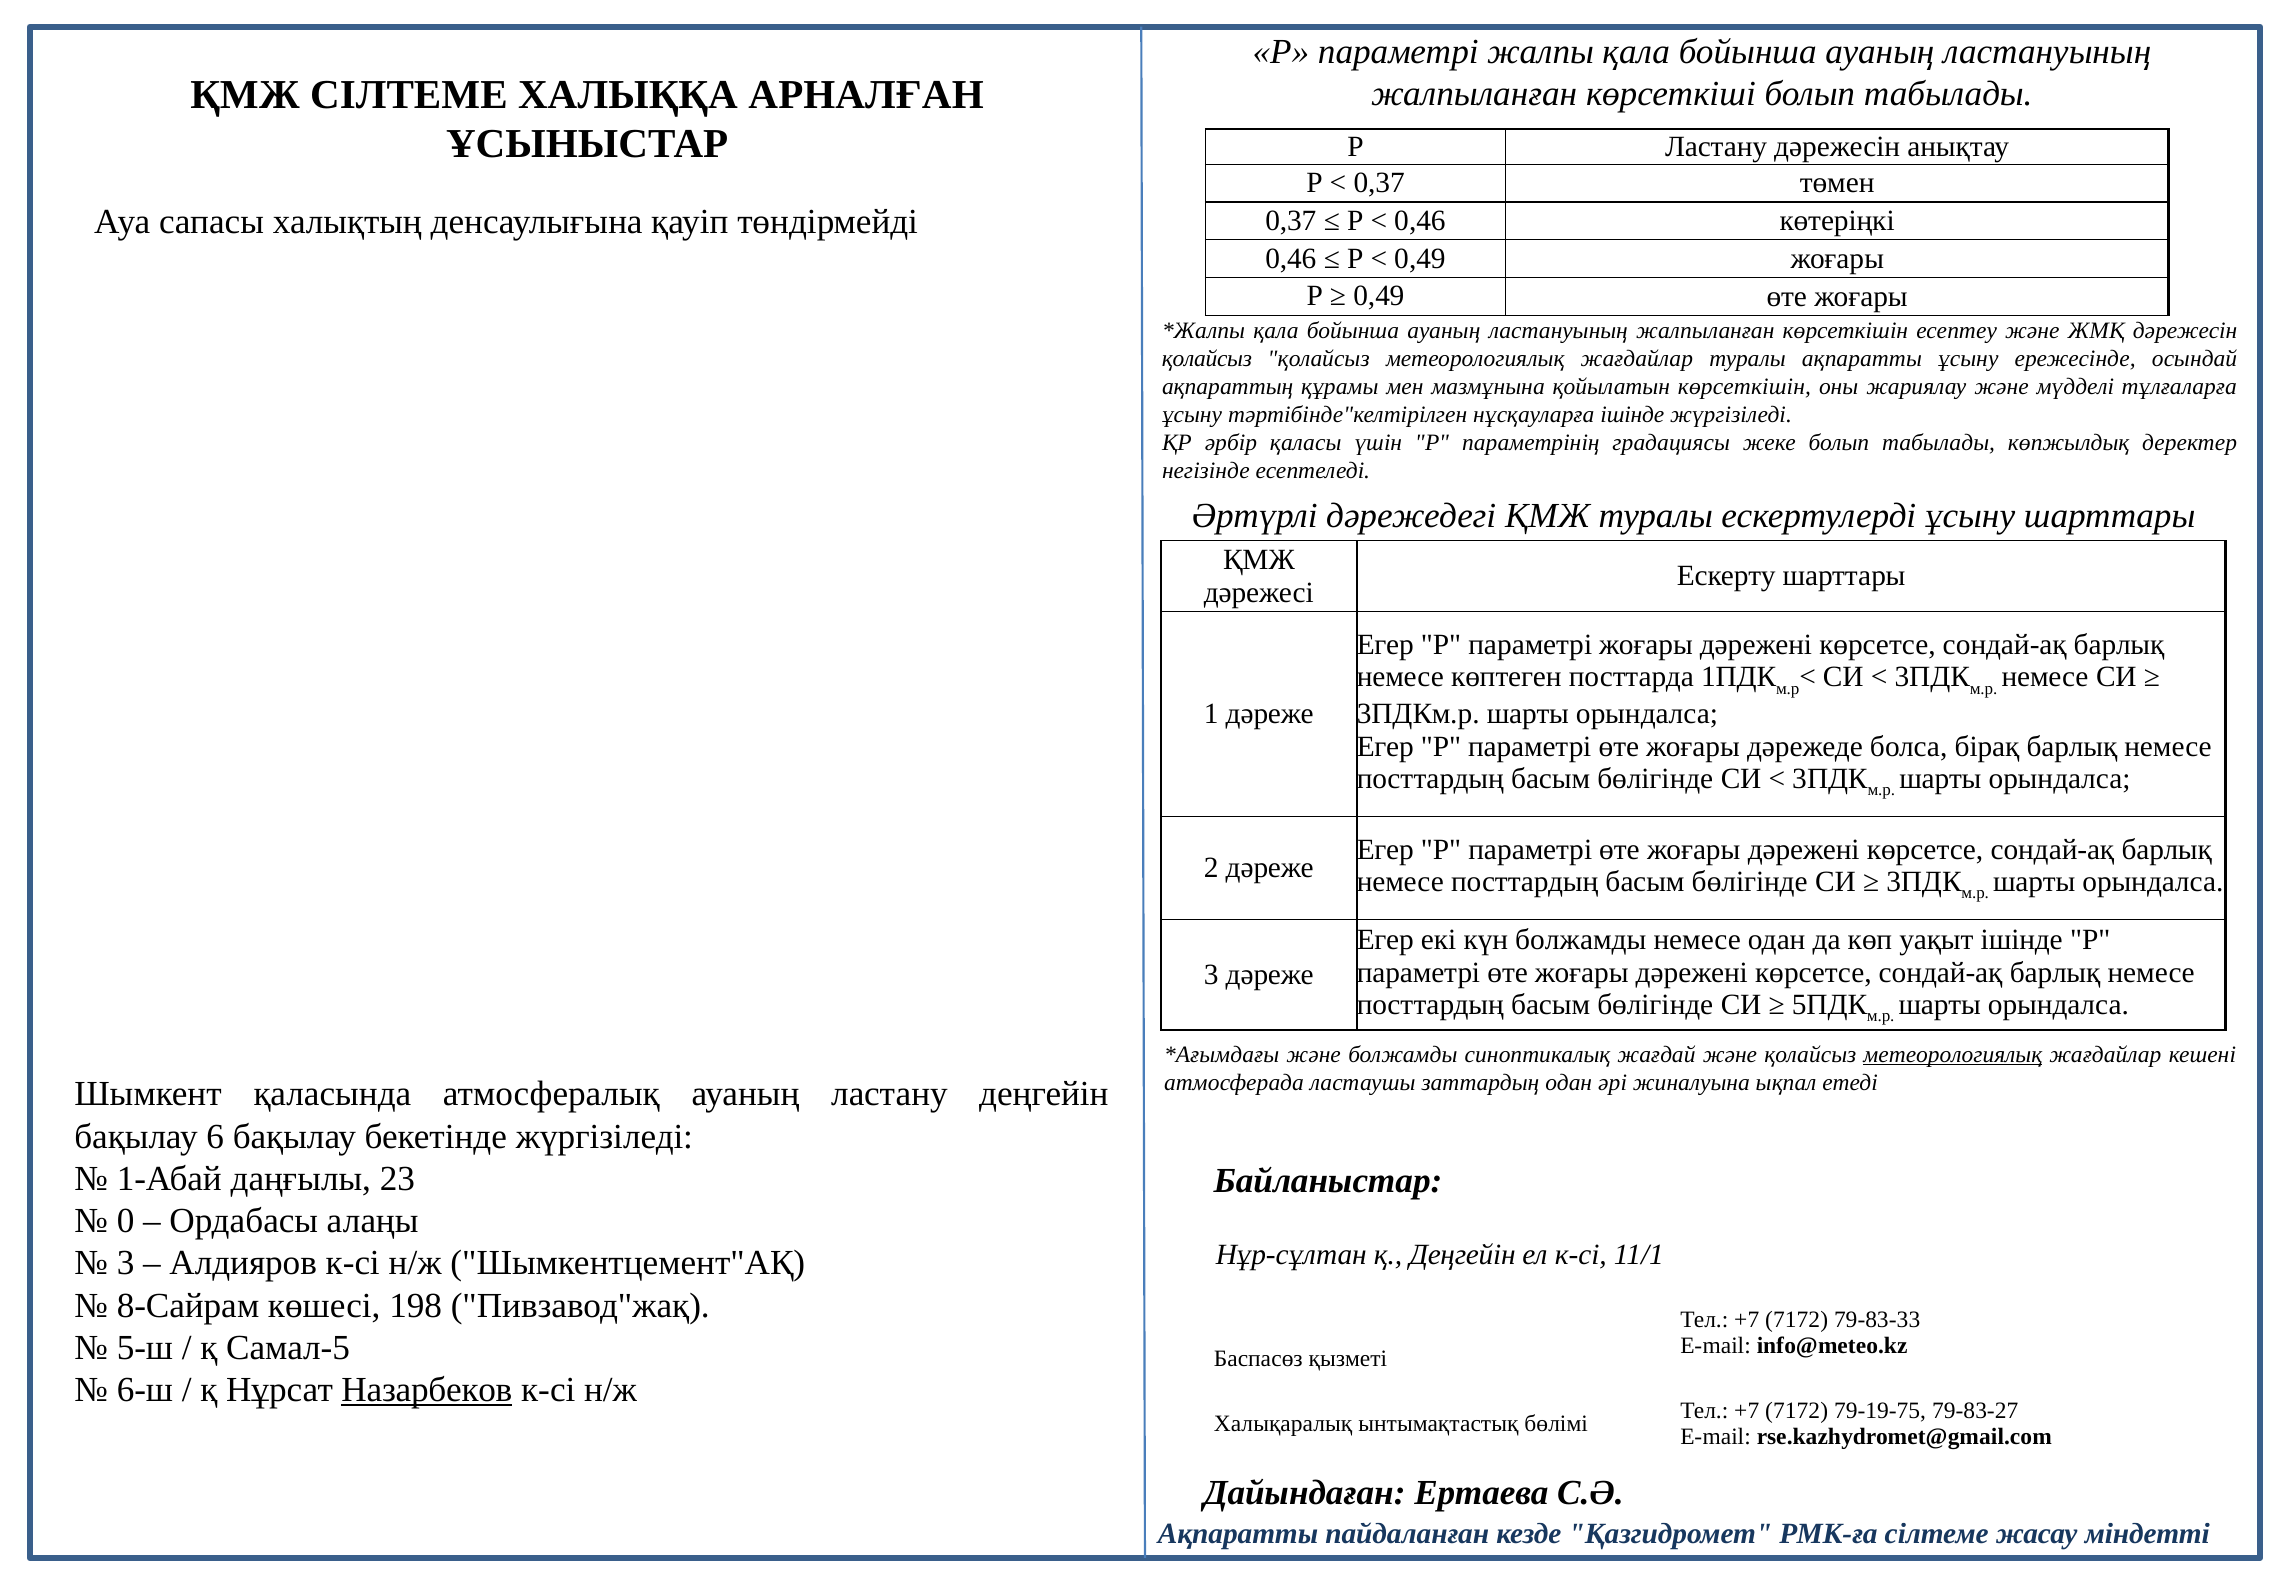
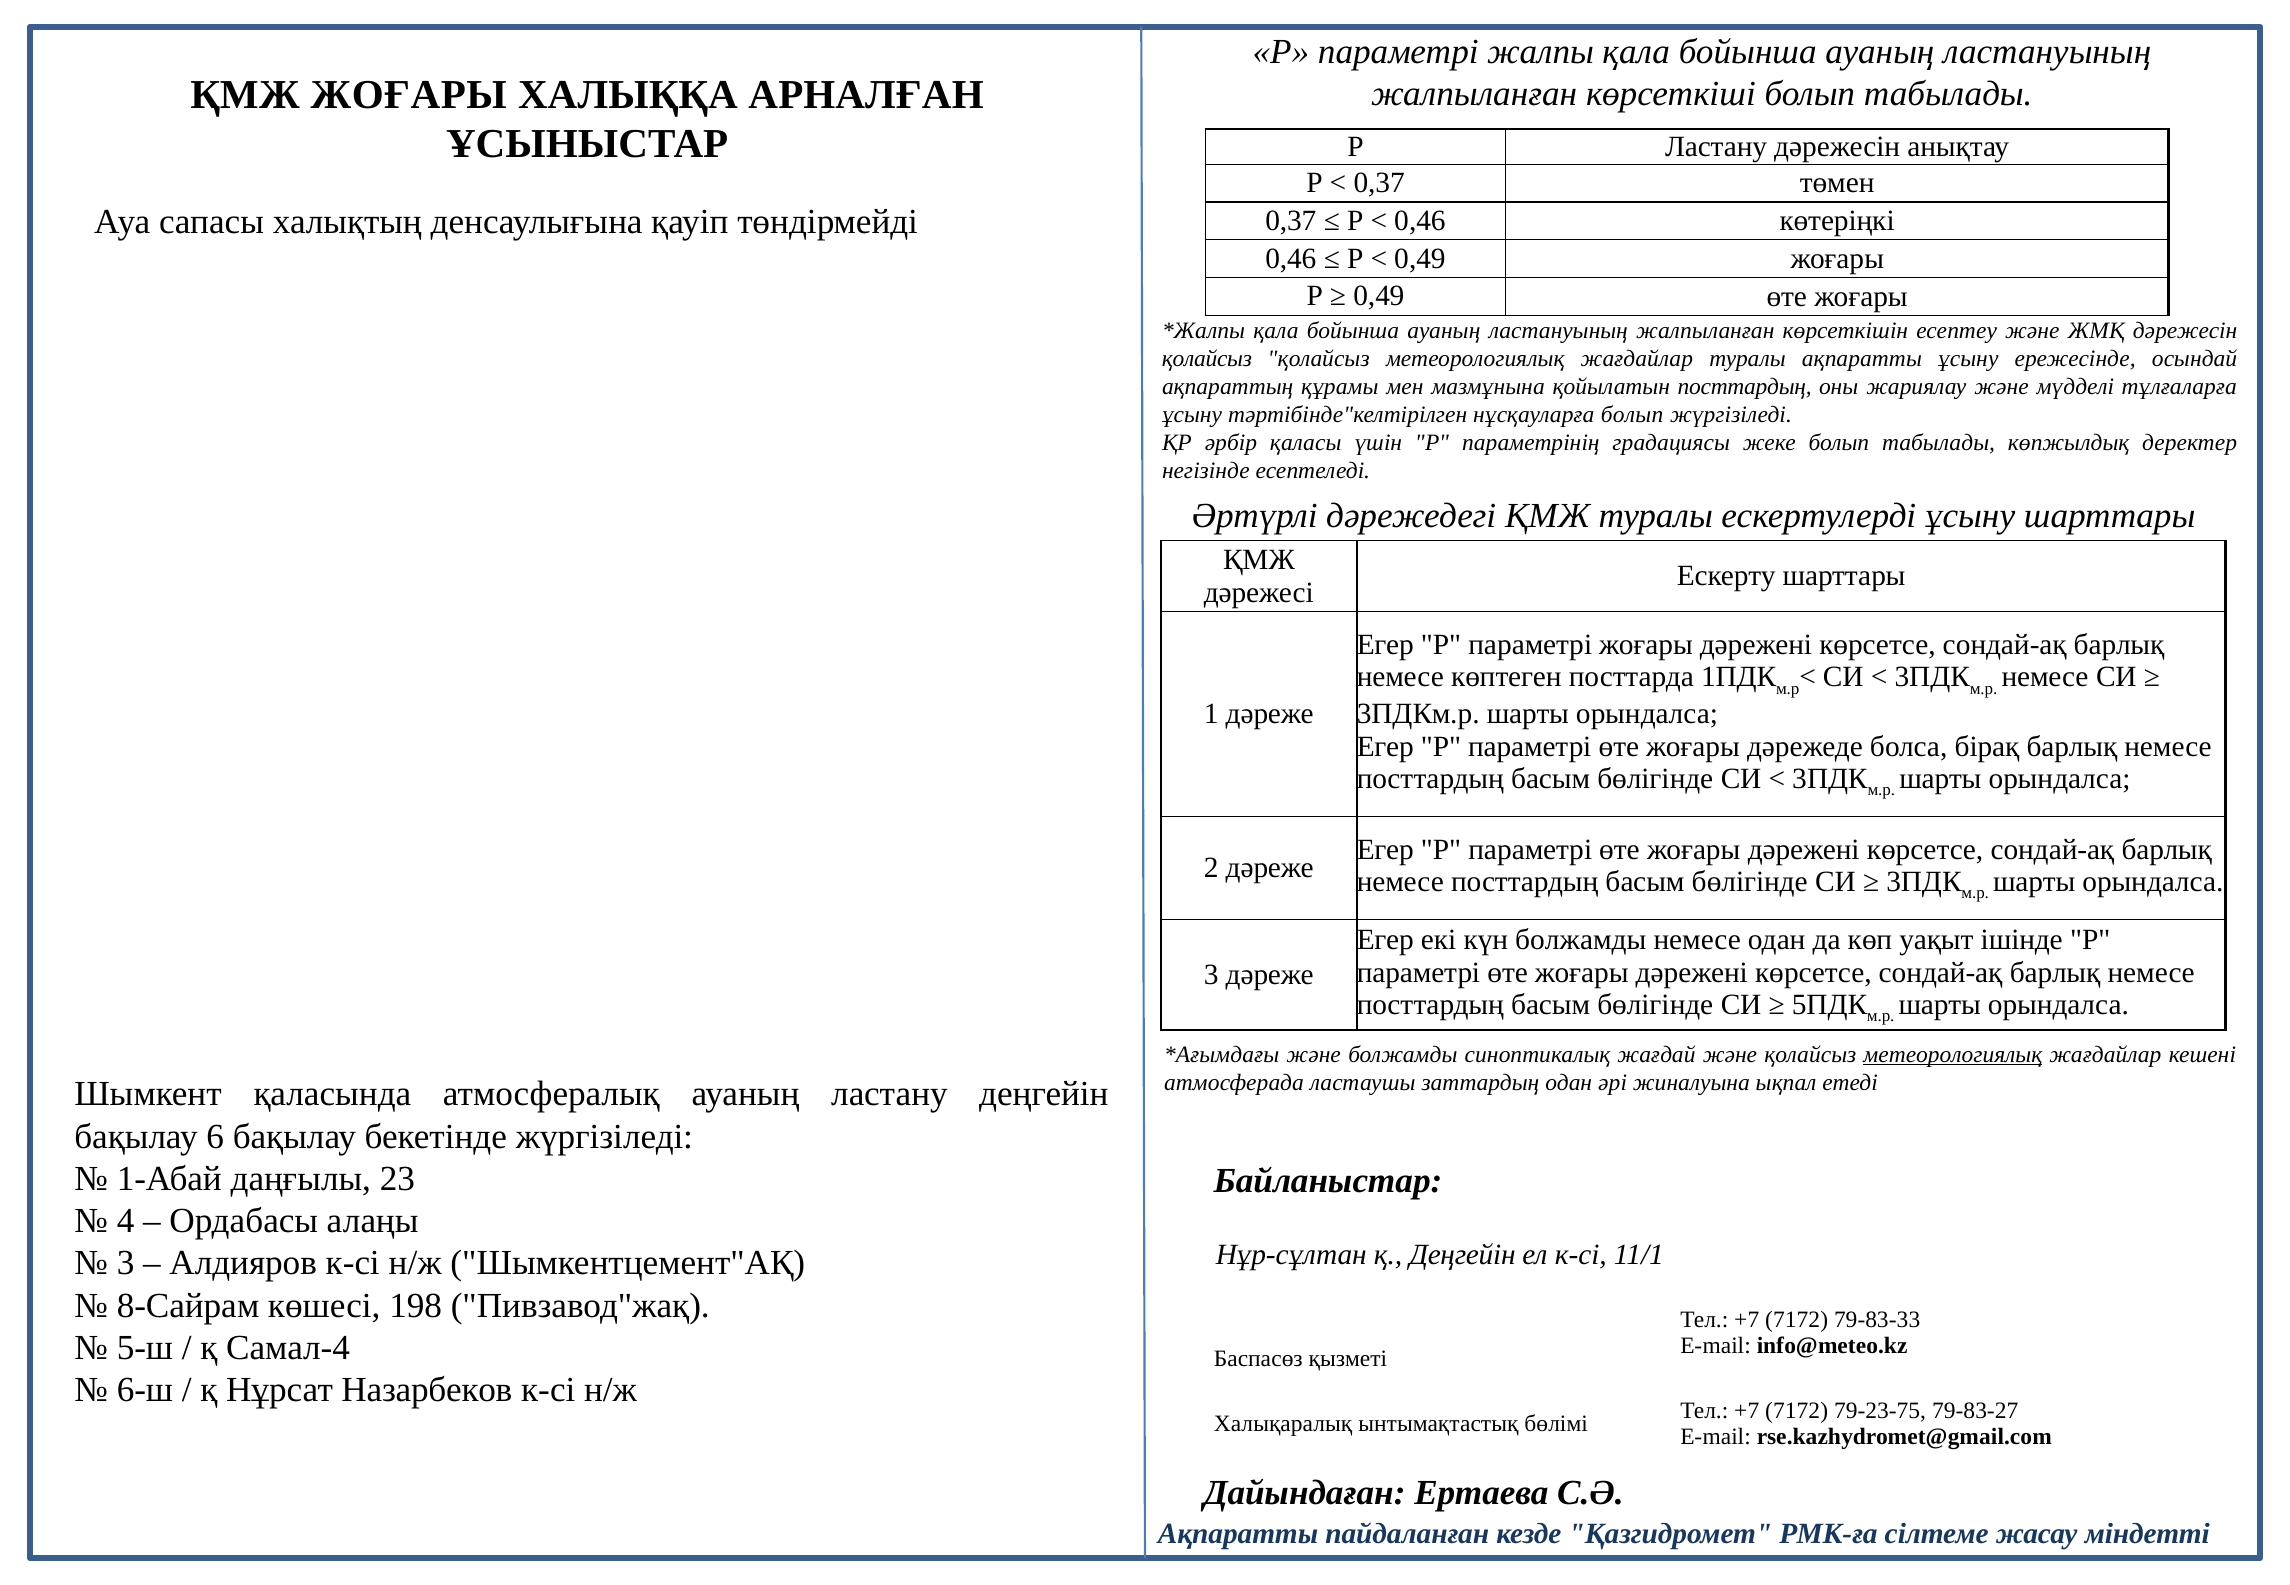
ҚМЖ СІЛТЕМЕ: СІЛТЕМЕ -> ЖОҒАРЫ
қойылатын көрсеткішін: көрсеткішін -> посттардың
нұсқауларға ішінде: ішінде -> болып
0: 0 -> 4
Самал-5: Самал-5 -> Самал-4
Назарбеков underline: present -> none
79-19-75: 79-19-75 -> 79-23-75
